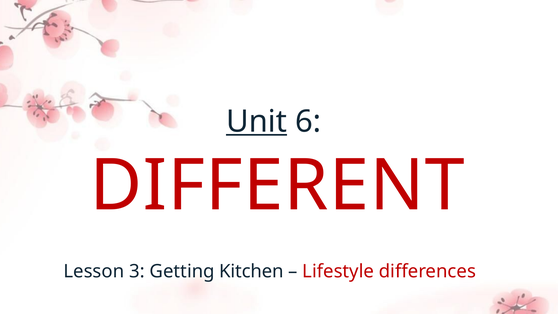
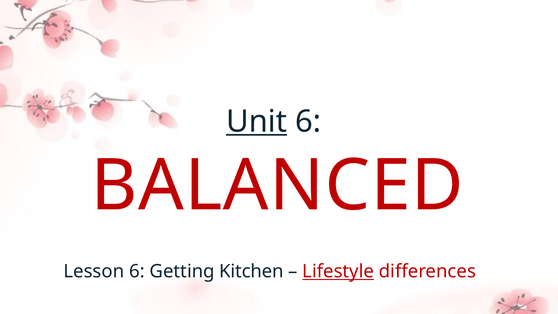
DIFFERENT: DIFFERENT -> BALANCED
Lesson 3: 3 -> 6
Lifestyle underline: none -> present
